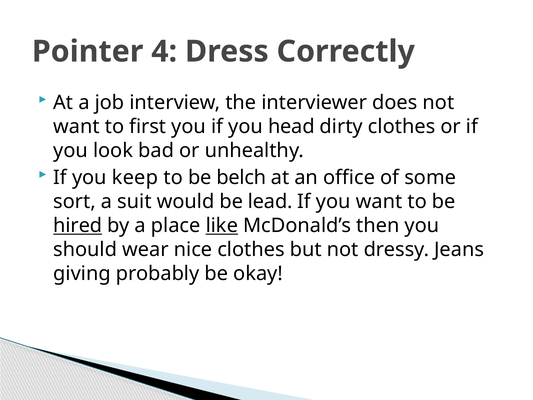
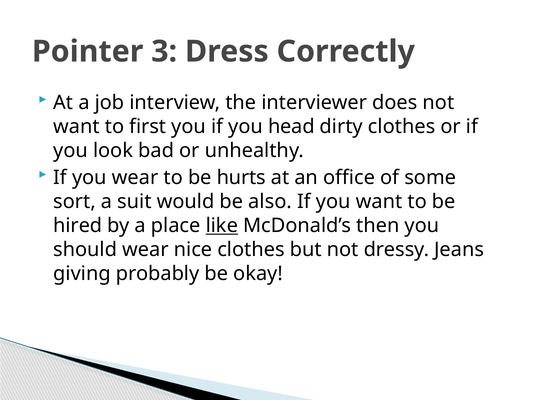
4: 4 -> 3
you keep: keep -> wear
belch: belch -> hurts
lead: lead -> also
hired underline: present -> none
